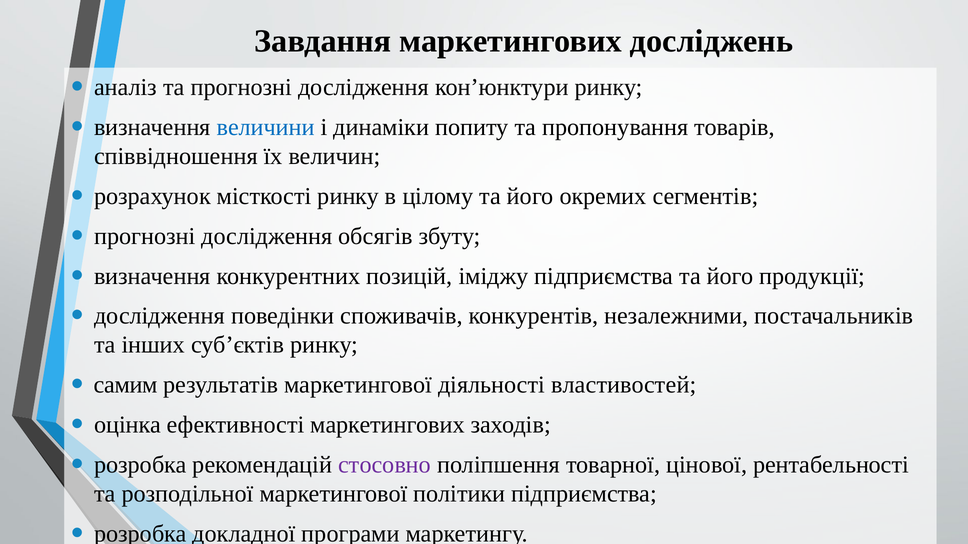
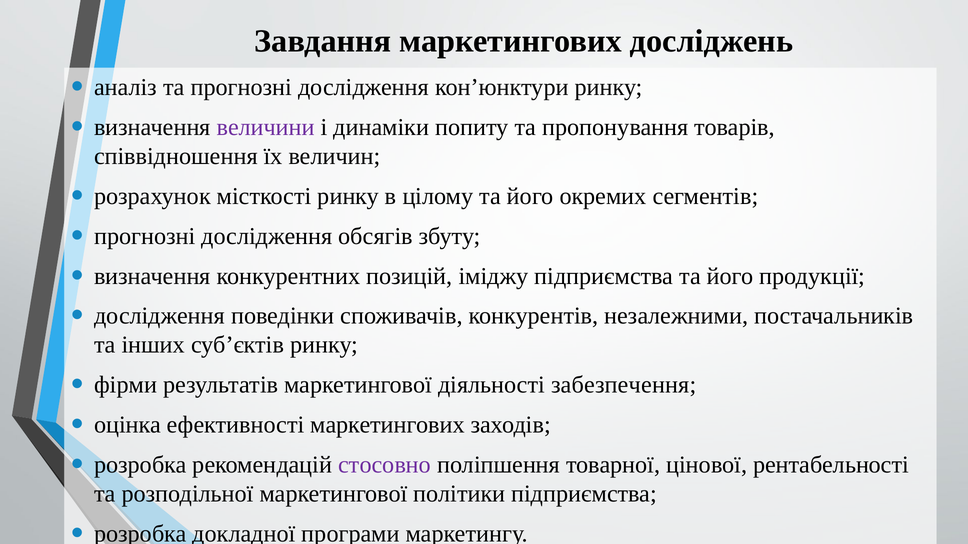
величини colour: blue -> purple
самим: самим -> фірми
властивостей: властивостей -> забезпечення
